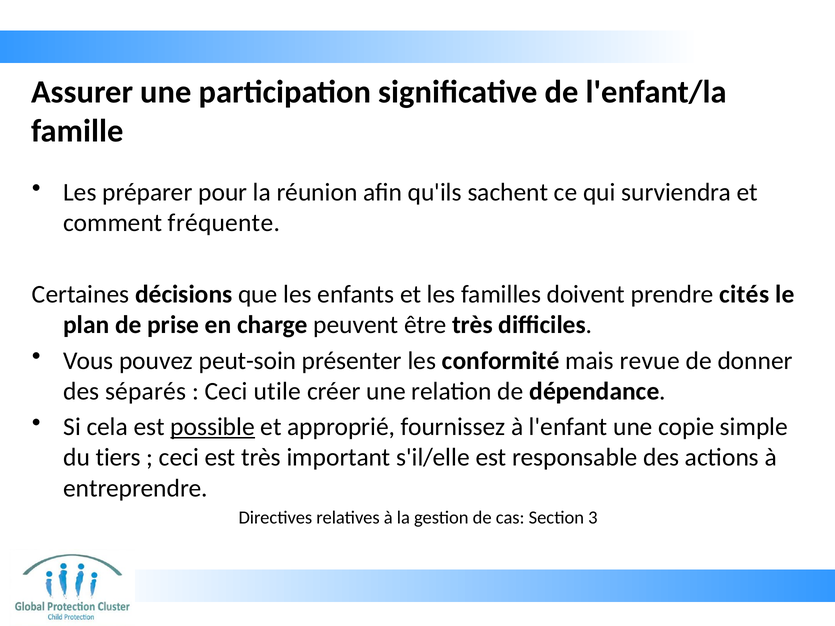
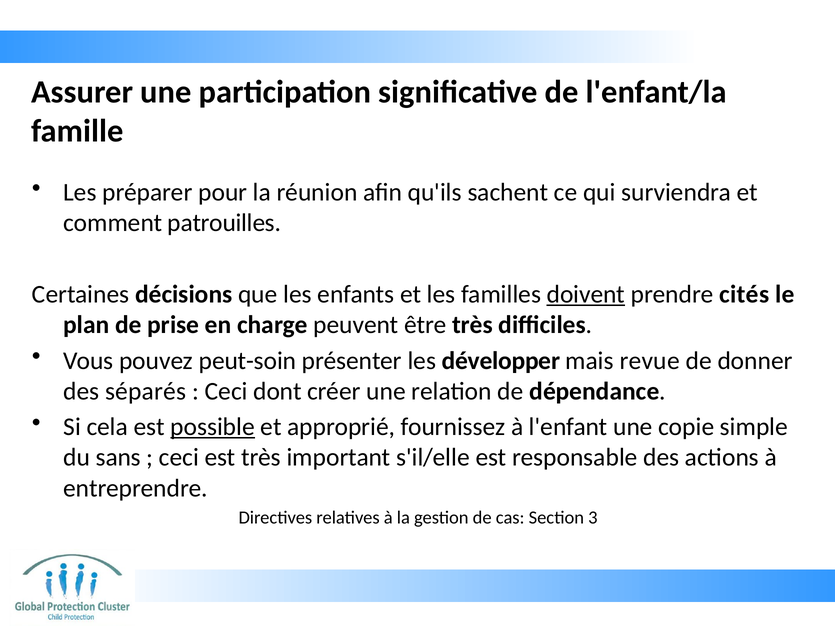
fréquente: fréquente -> patrouilles
doivent underline: none -> present
conformité: conformité -> développer
utile: utile -> dont
tiers: tiers -> sans
